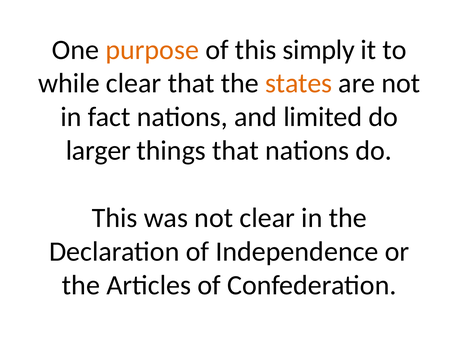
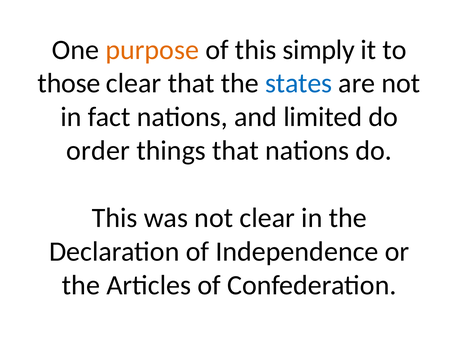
while: while -> those
states colour: orange -> blue
larger: larger -> order
